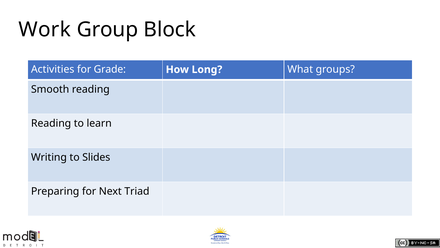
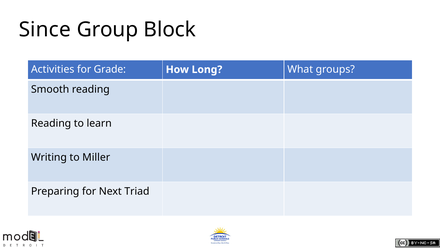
Work: Work -> Since
Slides: Slides -> Miller
